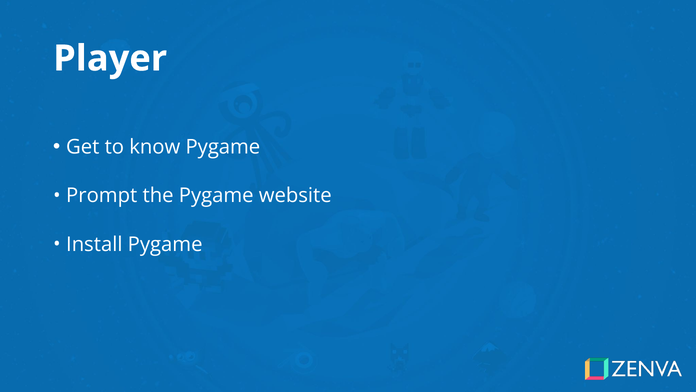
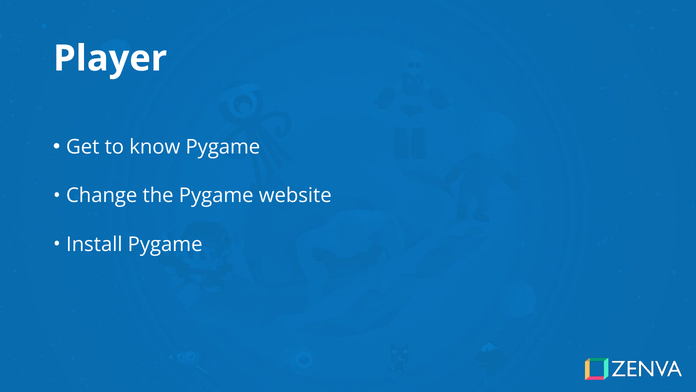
Prompt: Prompt -> Change
